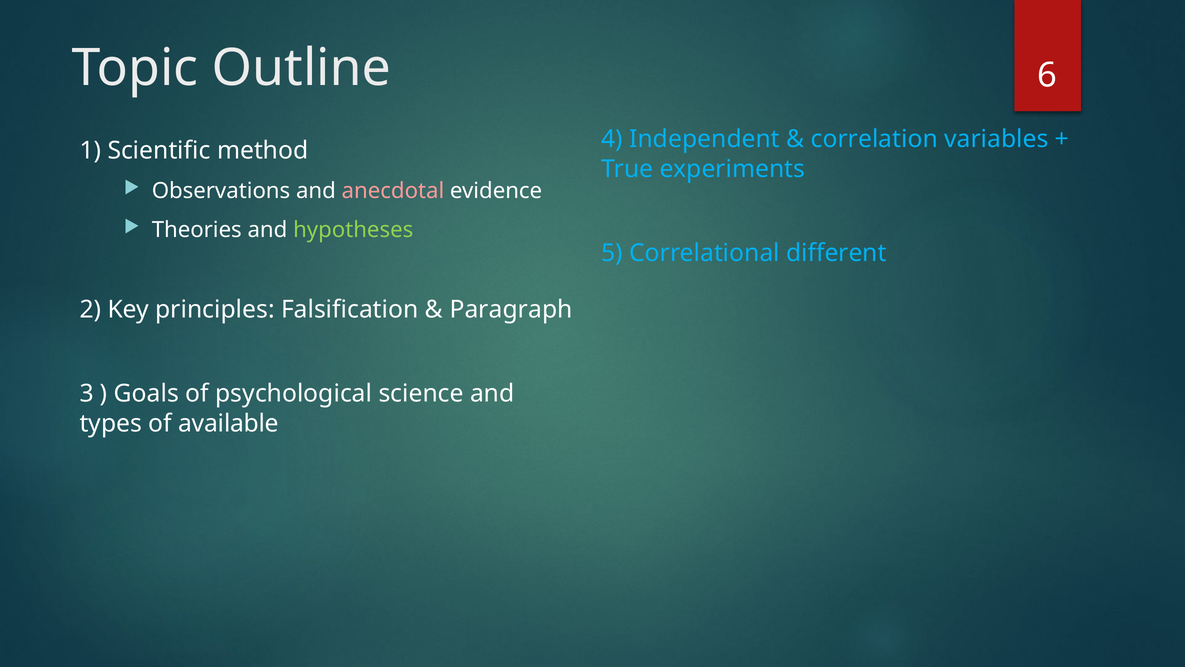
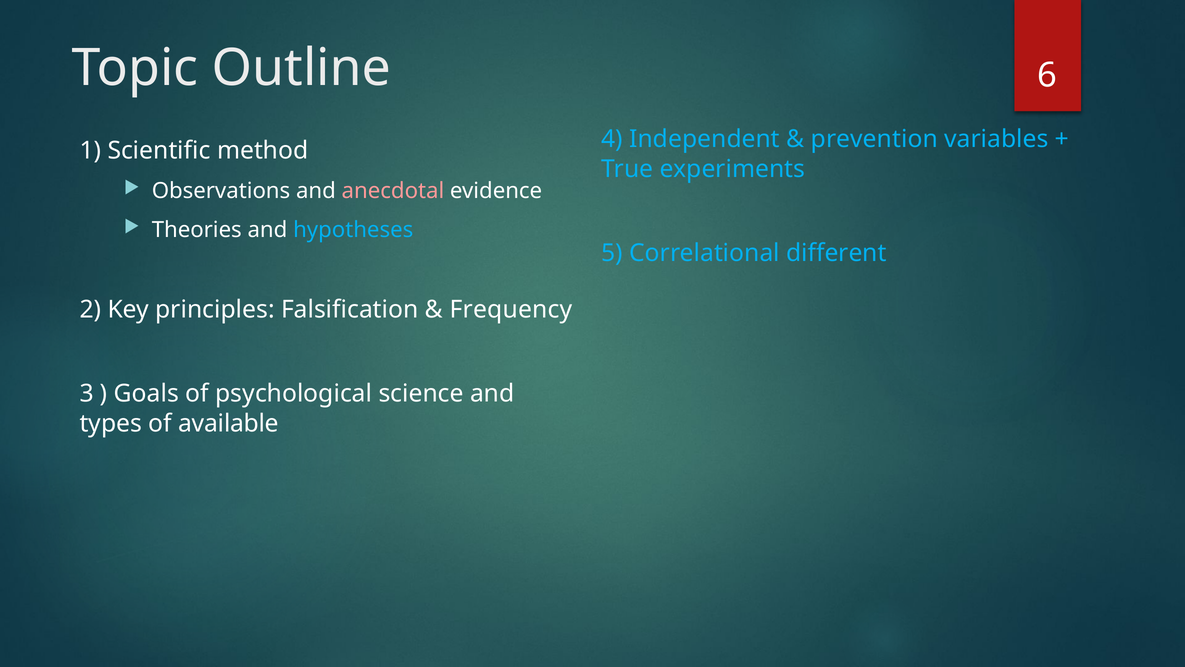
correlation: correlation -> prevention
hypotheses colour: light green -> light blue
Paragraph: Paragraph -> Frequency
